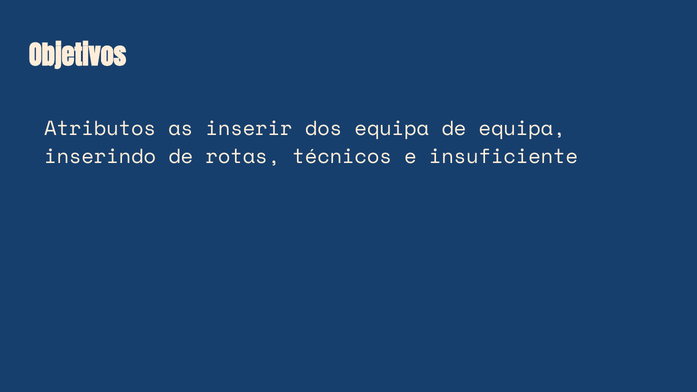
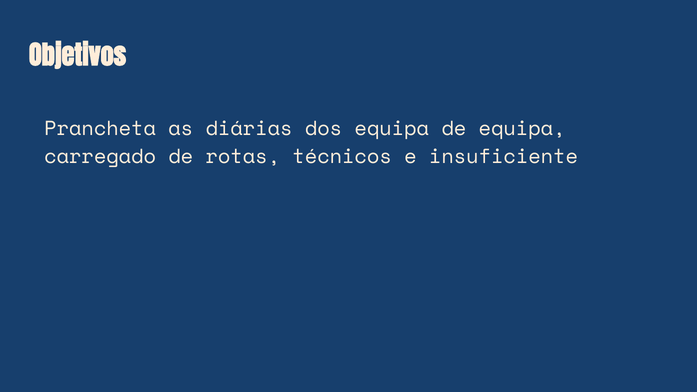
Atributos: Atributos -> Prancheta
inserir: inserir -> diárias
inserindo: inserindo -> carregado
